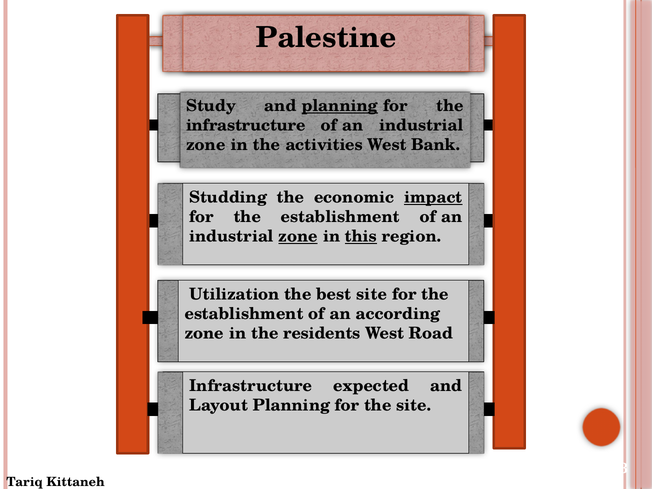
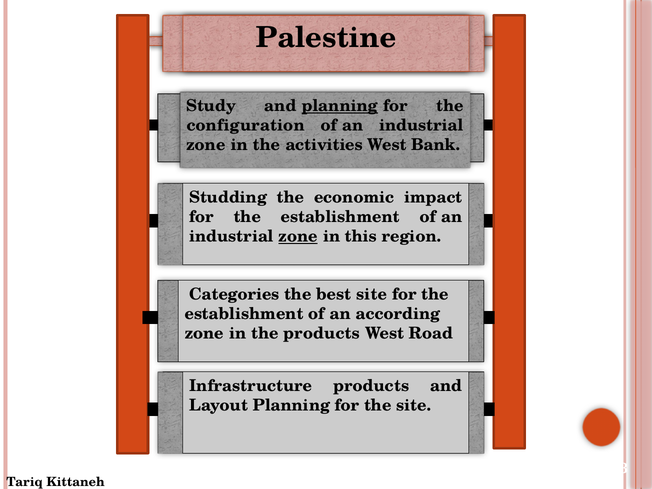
infrastructure at (246, 125): infrastructure -> configuration
impact underline: present -> none
this underline: present -> none
Utilization: Utilization -> Categories
the residents: residents -> products
Infrastructure expected: expected -> products
